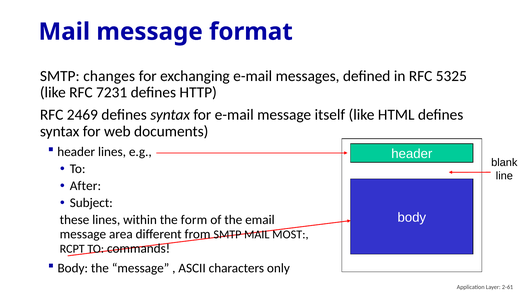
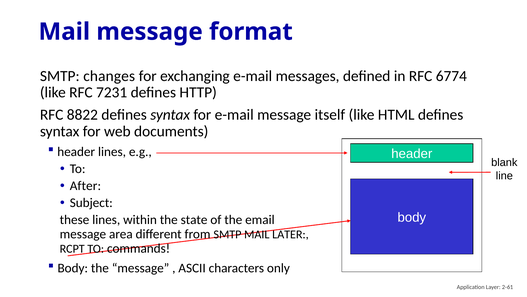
5325: 5325 -> 6774
2469: 2469 -> 8822
form: form -> state
MOST: MOST -> LATER
